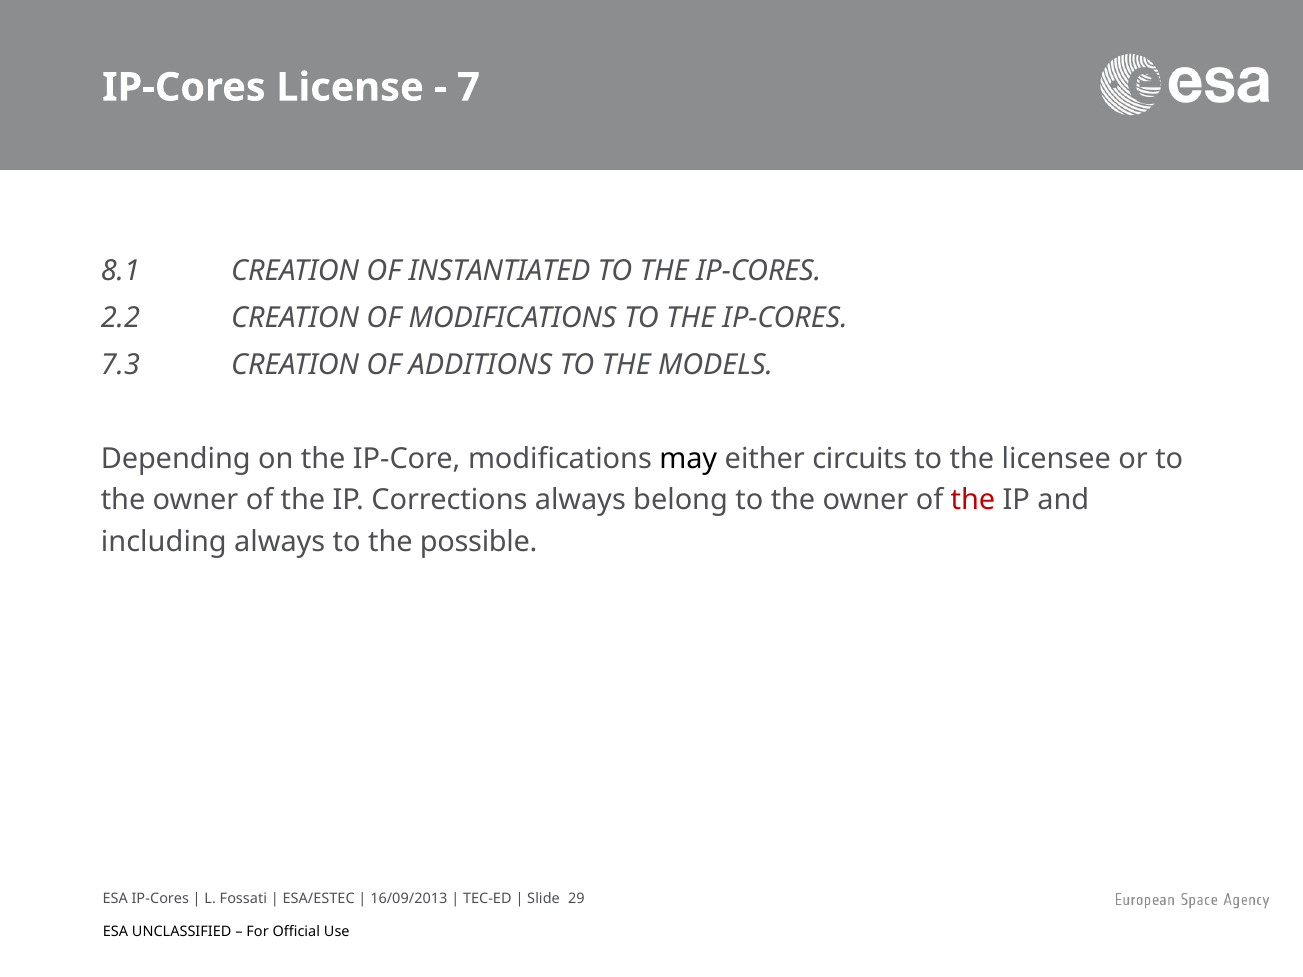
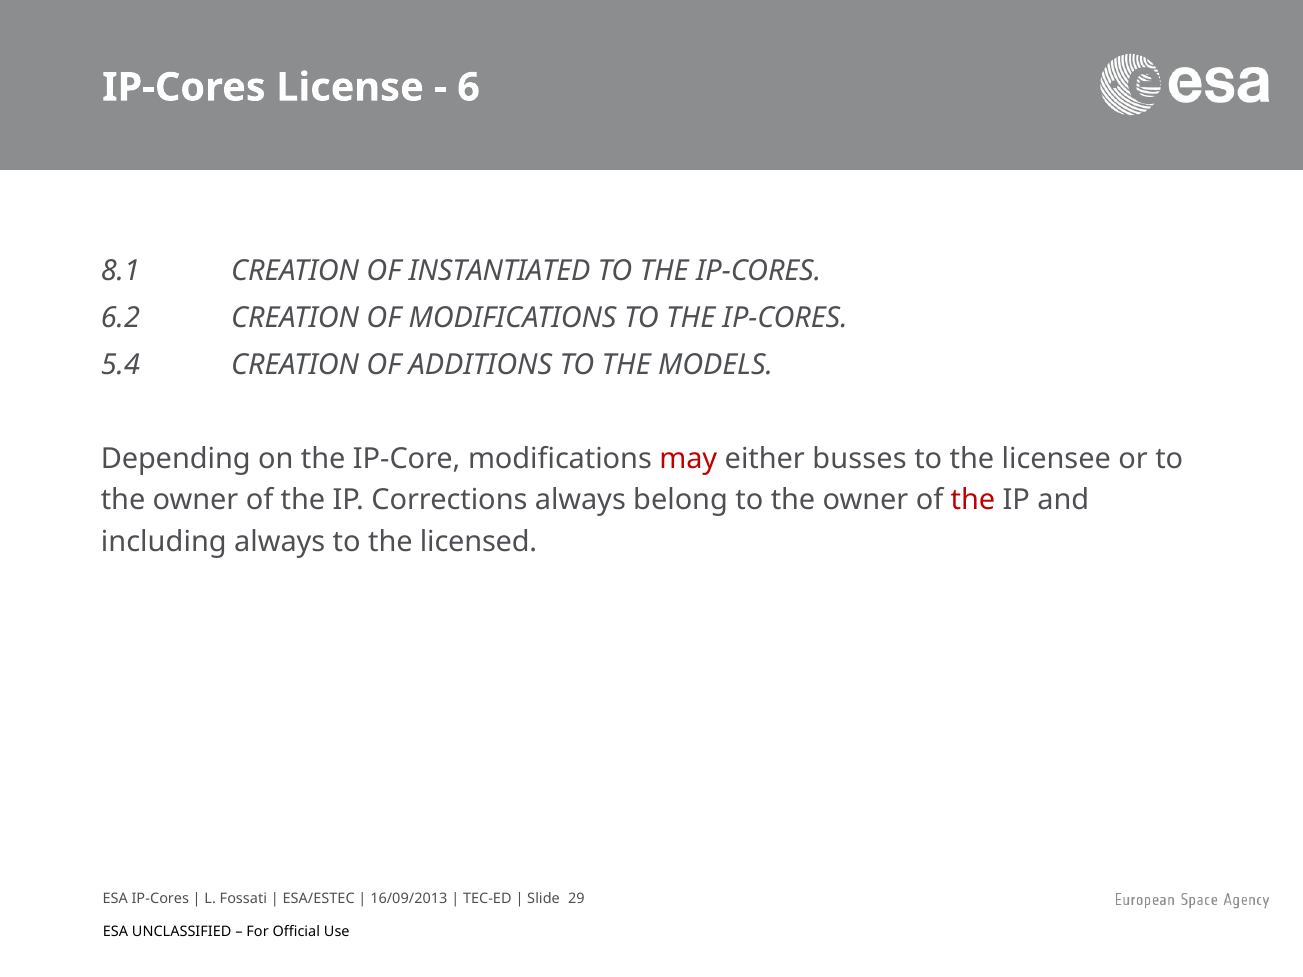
7: 7 -> 6
2.2: 2.2 -> 6.2
7.3: 7.3 -> 5.4
may colour: black -> red
circuits: circuits -> busses
possible: possible -> licensed
